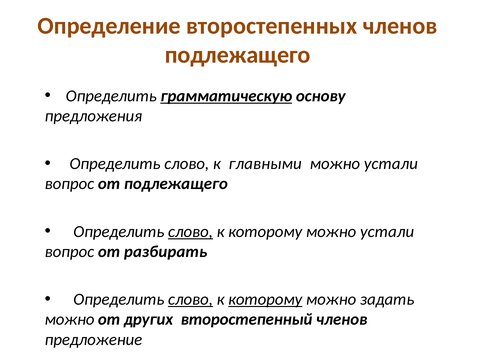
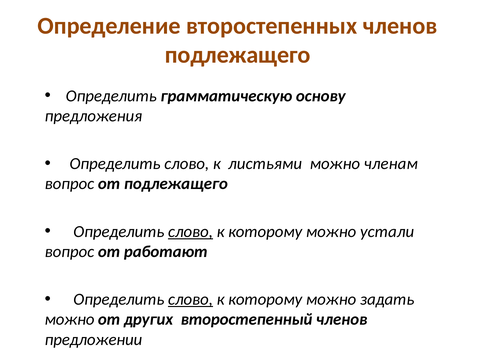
грамматическую underline: present -> none
главными: главными -> листьями
устали at (391, 164): устали -> членам
разбирать: разбирать -> работают
которому at (265, 300) underline: present -> none
предложение: предложение -> предложении
